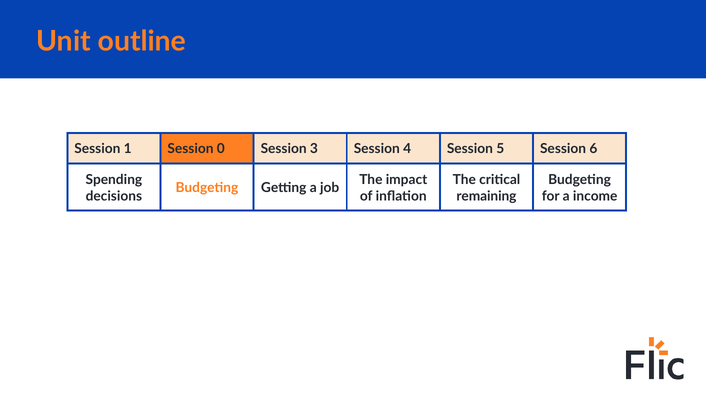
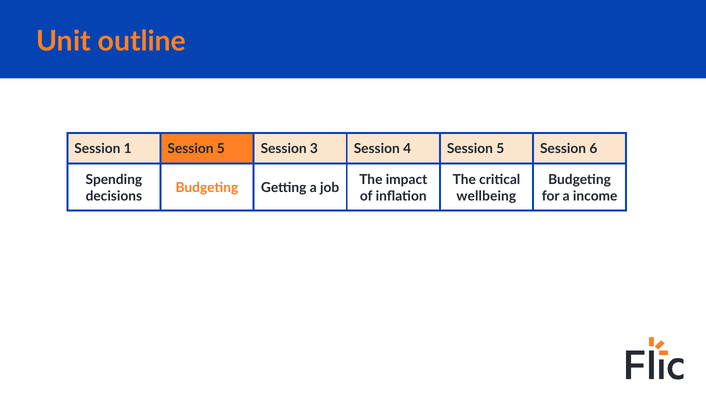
1 Session 0: 0 -> 5
remaining: remaining -> wellbeing
